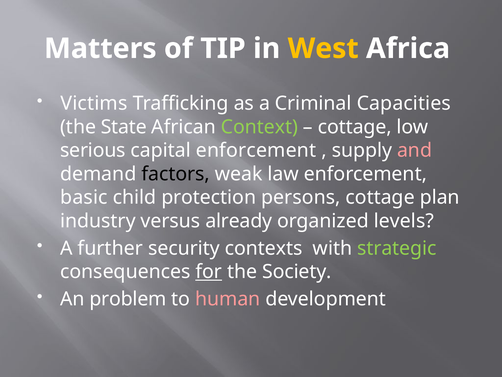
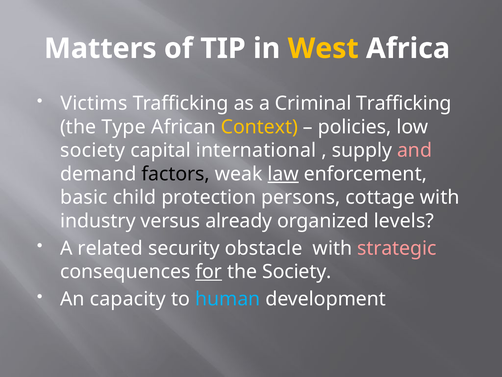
Criminal Capacities: Capacities -> Trafficking
State: State -> Type
Context colour: light green -> yellow
cottage at (355, 127): cottage -> policies
serious at (93, 150): serious -> society
capital enforcement: enforcement -> international
law underline: none -> present
cottage plan: plan -> with
further: further -> related
contexts: contexts -> obstacle
strategic colour: light green -> pink
problem: problem -> capacity
human colour: pink -> light blue
